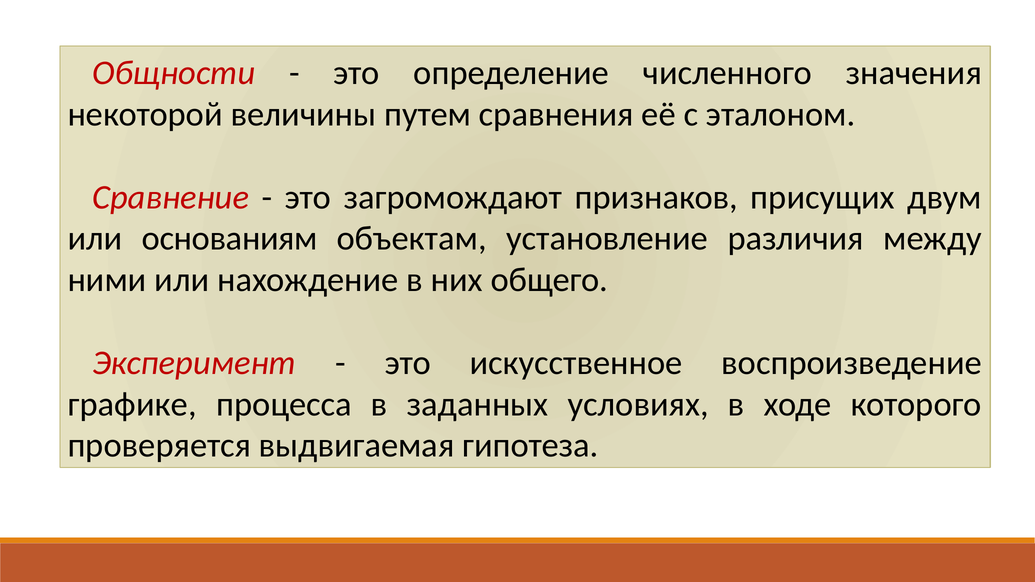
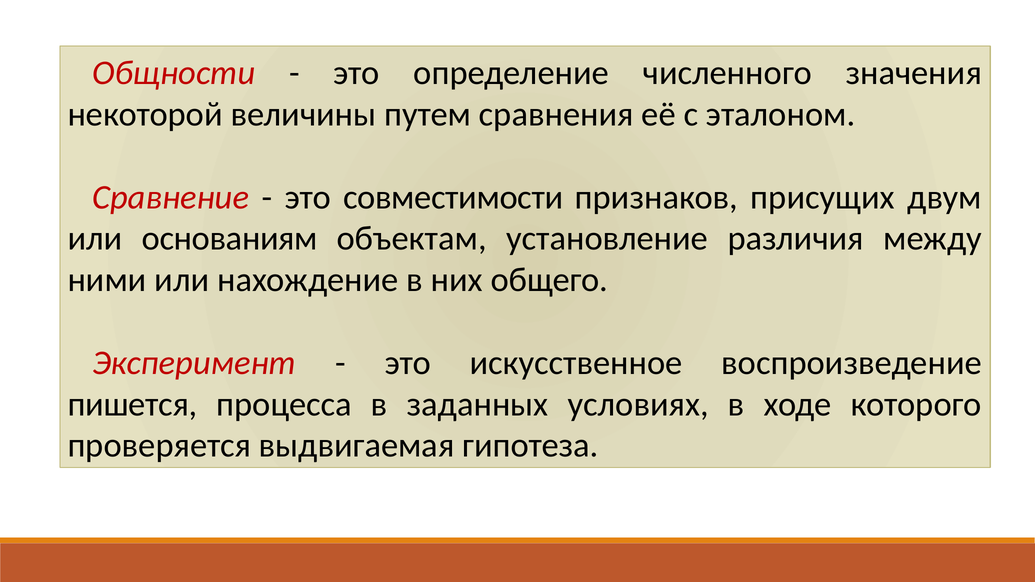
загромождают: загромождают -> совместимости
графике: графике -> пишется
